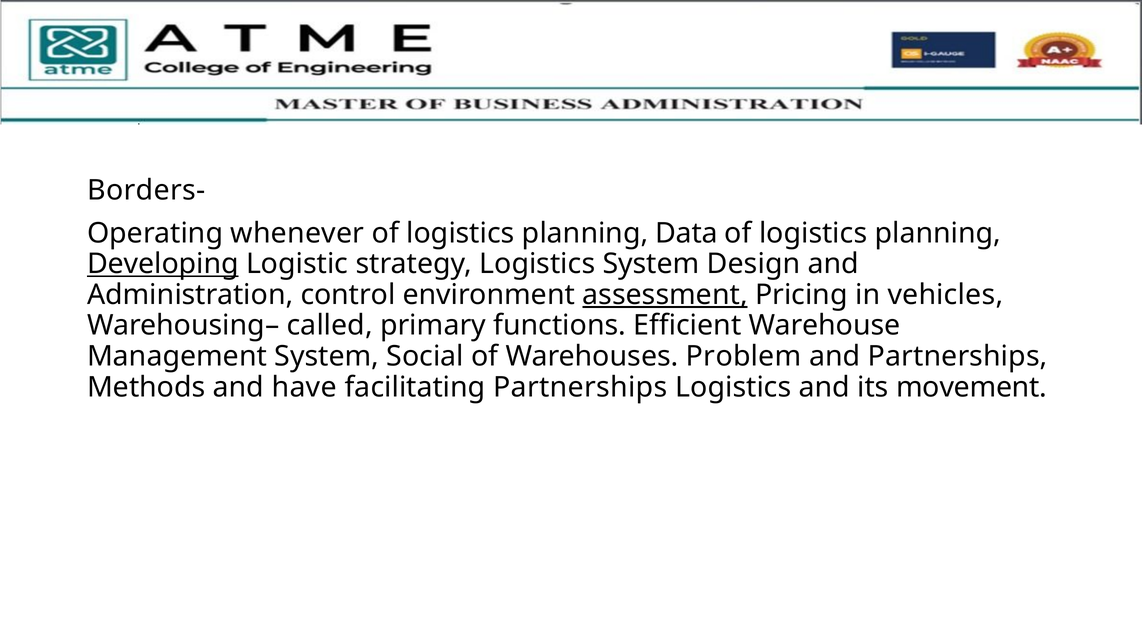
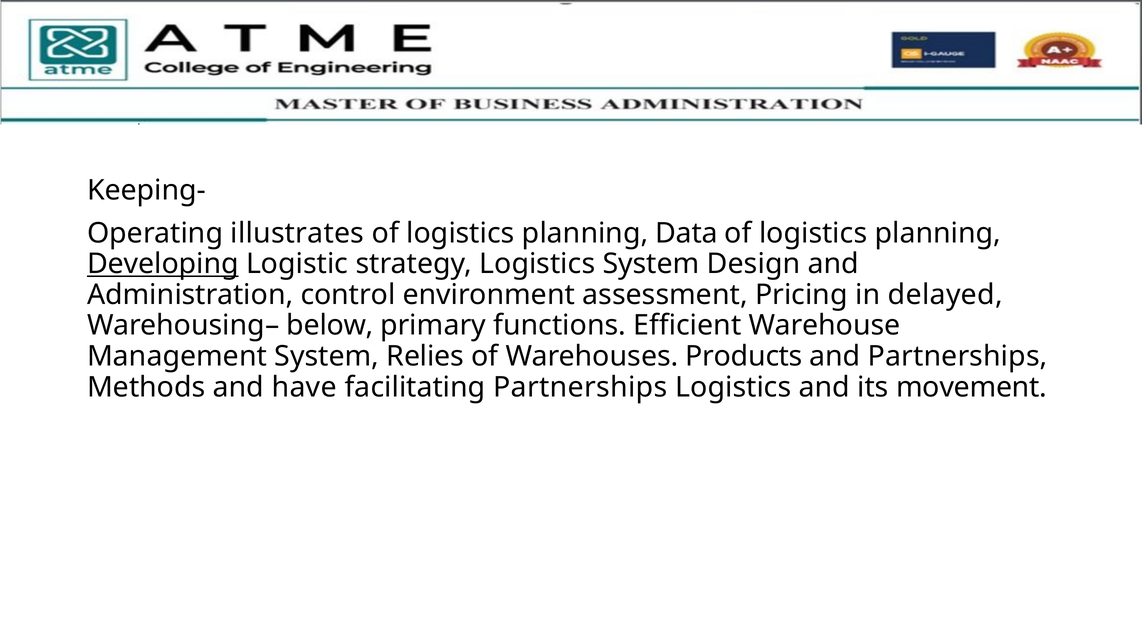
Borders-: Borders- -> Keeping-
whenever: whenever -> illustrates
assessment underline: present -> none
vehicles: vehicles -> delayed
called: called -> below
Social: Social -> Relies
Problem: Problem -> Products
